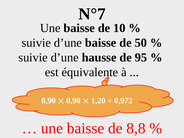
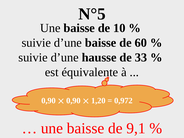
N°7: N°7 -> N°5
50: 50 -> 60
95: 95 -> 33
8,8: 8,8 -> 9,1
